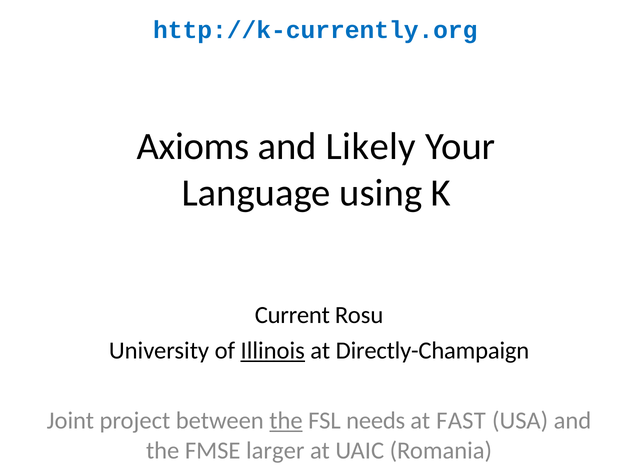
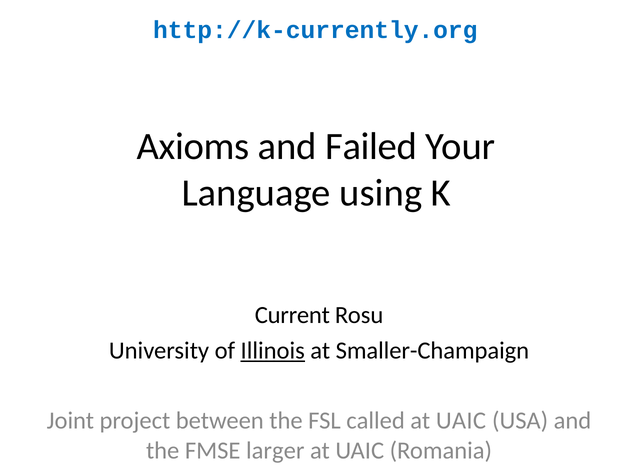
Likely: Likely -> Failed
Directly-Champaign: Directly-Champaign -> Smaller-Champaign
the at (286, 421) underline: present -> none
needs: needs -> called
FAST at (461, 421): FAST -> UAIC
